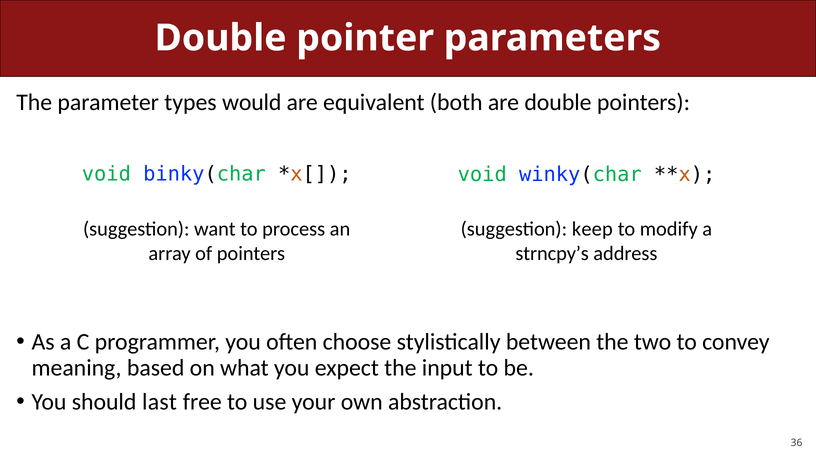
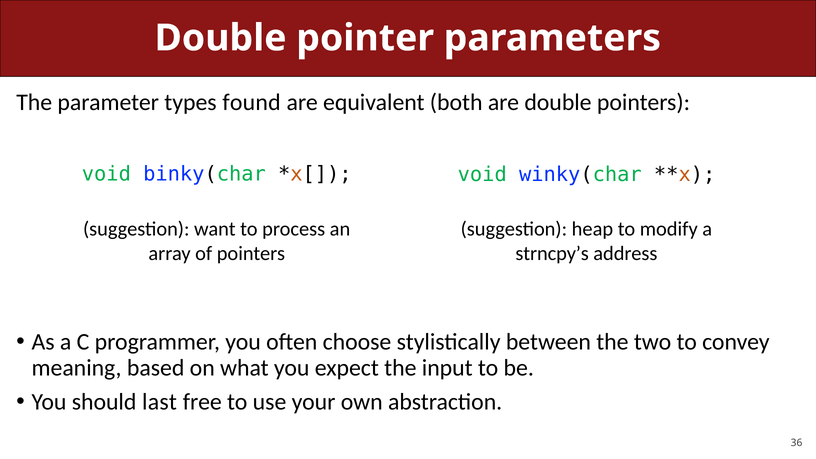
would: would -> found
keep: keep -> heap
